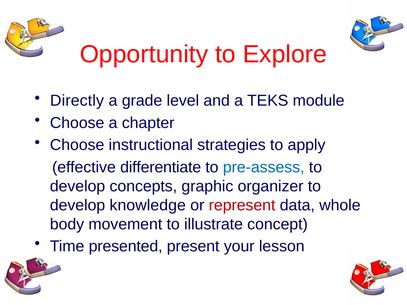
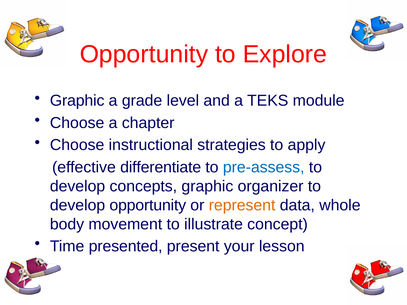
Directly at (77, 101): Directly -> Graphic
develop knowledge: knowledge -> opportunity
represent colour: red -> orange
